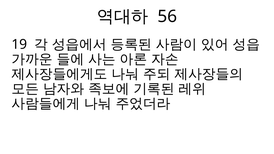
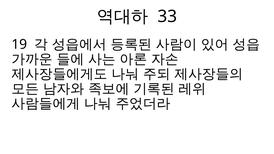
56: 56 -> 33
